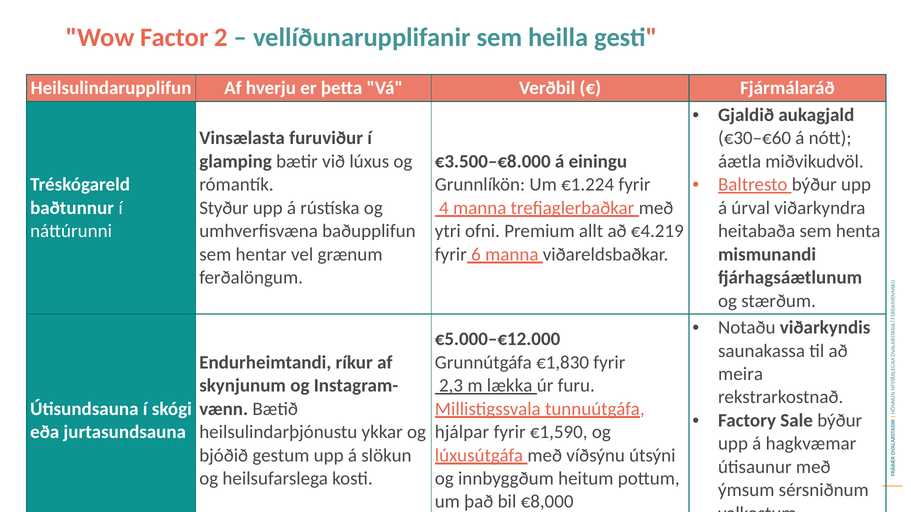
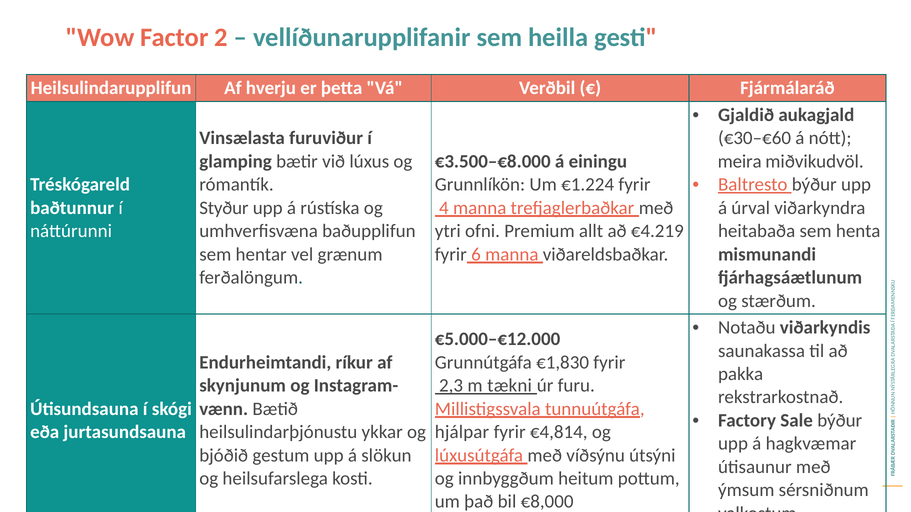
áætla: áætla -> meira
meira: meira -> pakka
lækka: lækka -> tækni
€1,590: €1,590 -> €4,814
